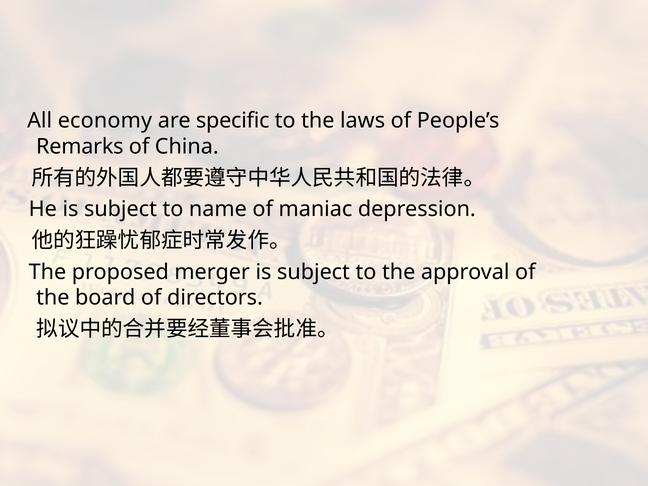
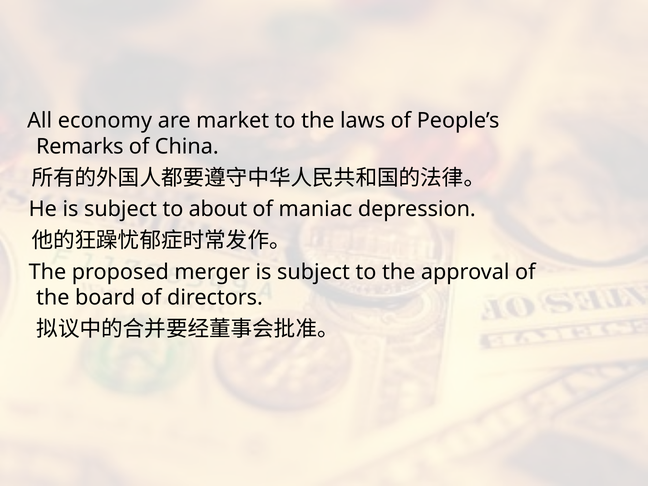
specific: specific -> market
name: name -> about
